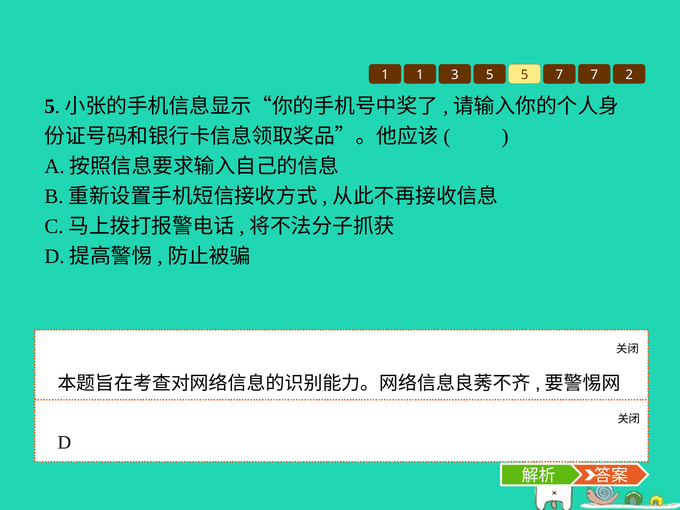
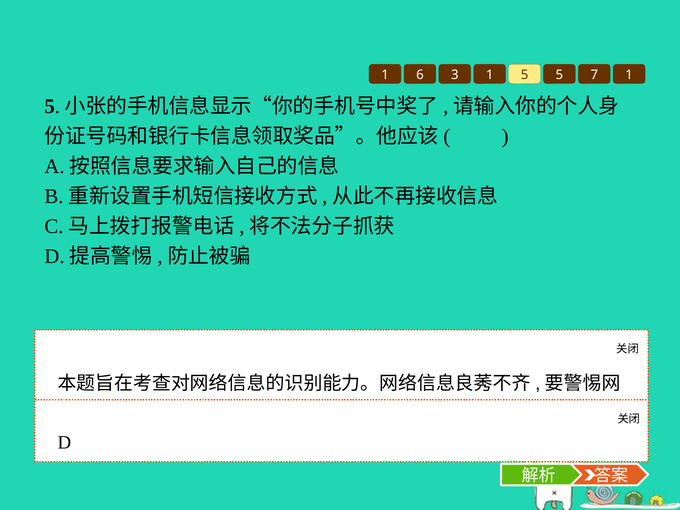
1 1: 1 -> 6
3 5: 5 -> 1
5 7: 7 -> 5
7 2: 2 -> 1
